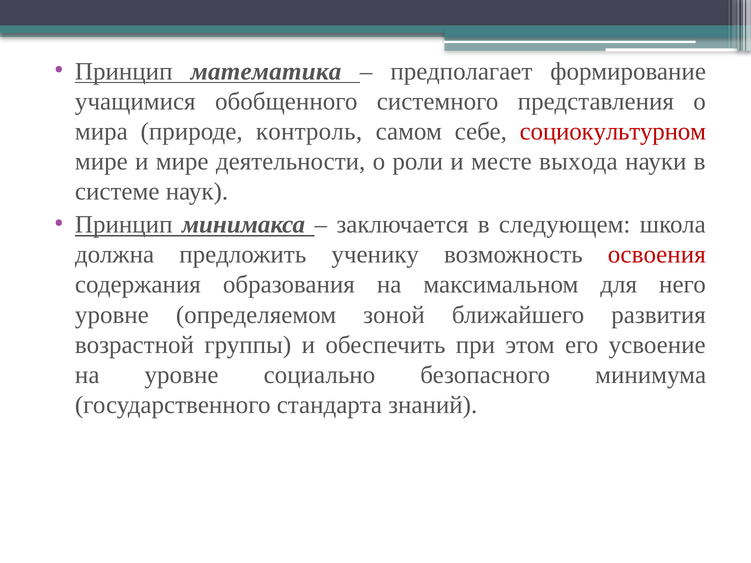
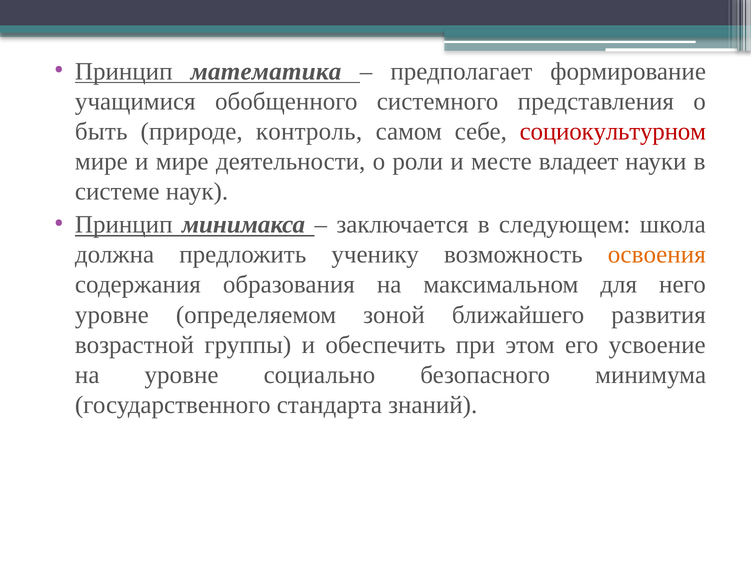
мира: мира -> быть
выхода: выхода -> владеет
освоения colour: red -> orange
